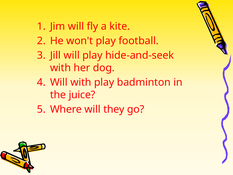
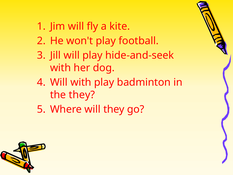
the juice: juice -> they
